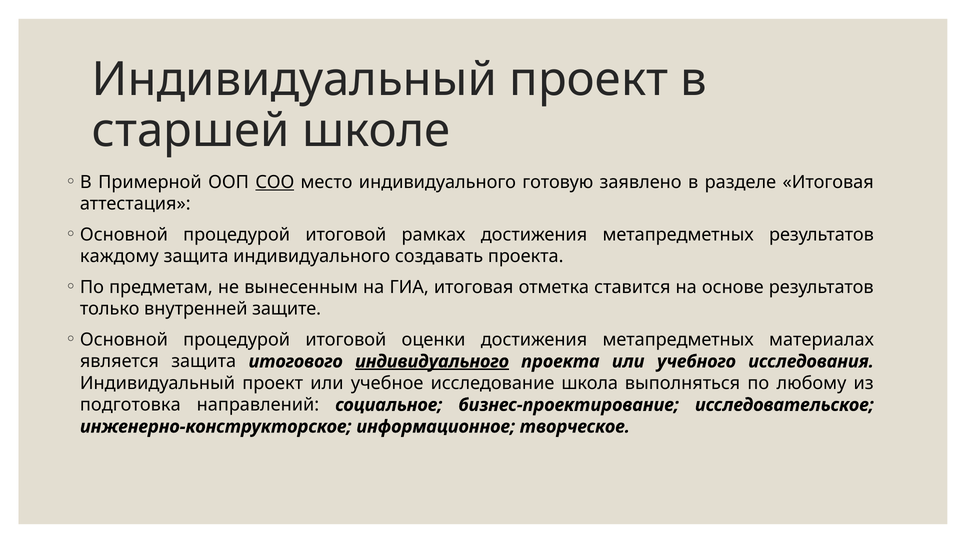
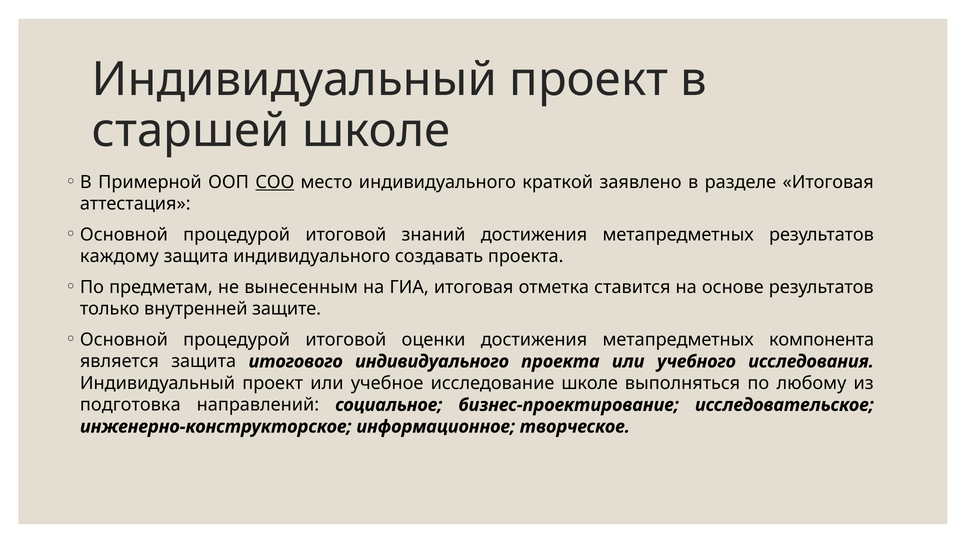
готовую: готовую -> краткой
рамках: рамках -> знаний
материалах: материалах -> компонента
индивидуального at (432, 362) underline: present -> none
исследование школа: школа -> школе
